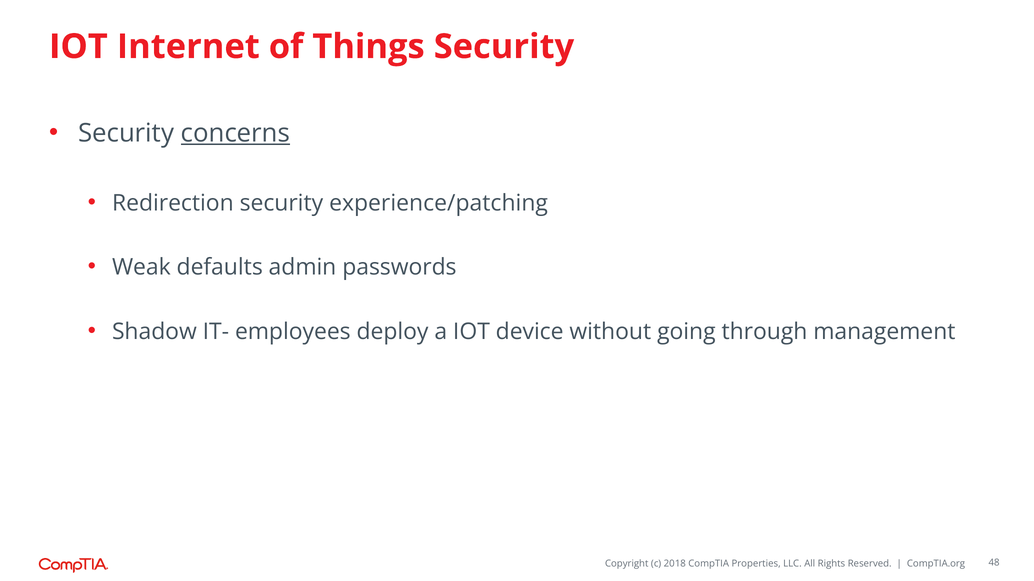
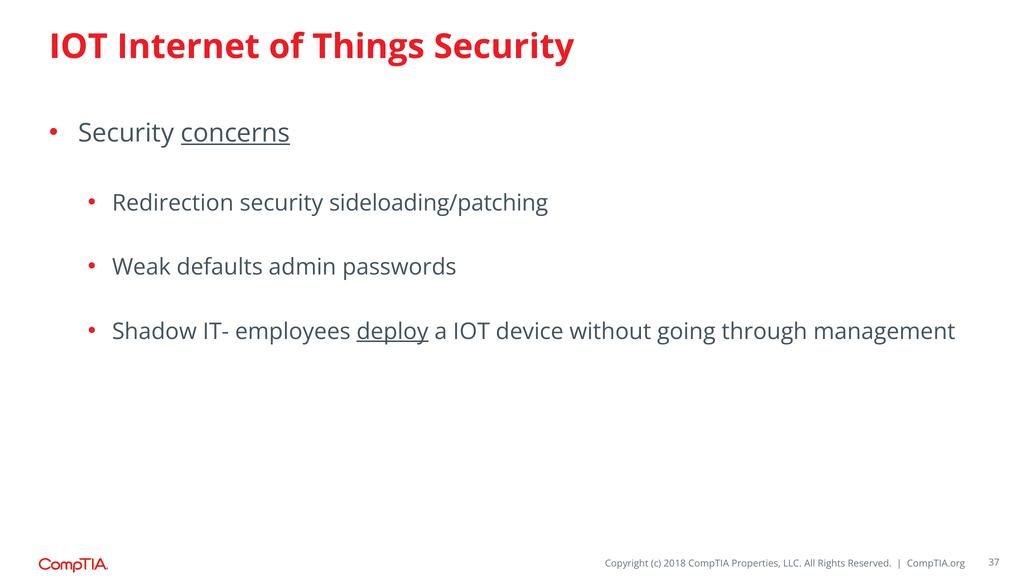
experience/patching: experience/patching -> sideloading/patching
deploy underline: none -> present
48: 48 -> 37
